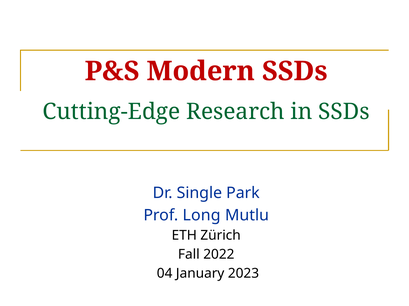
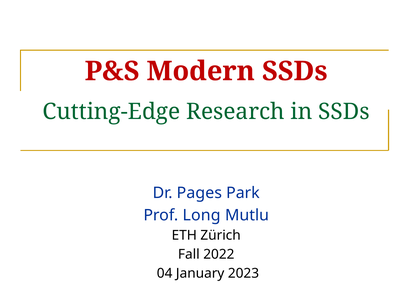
Single: Single -> Pages
